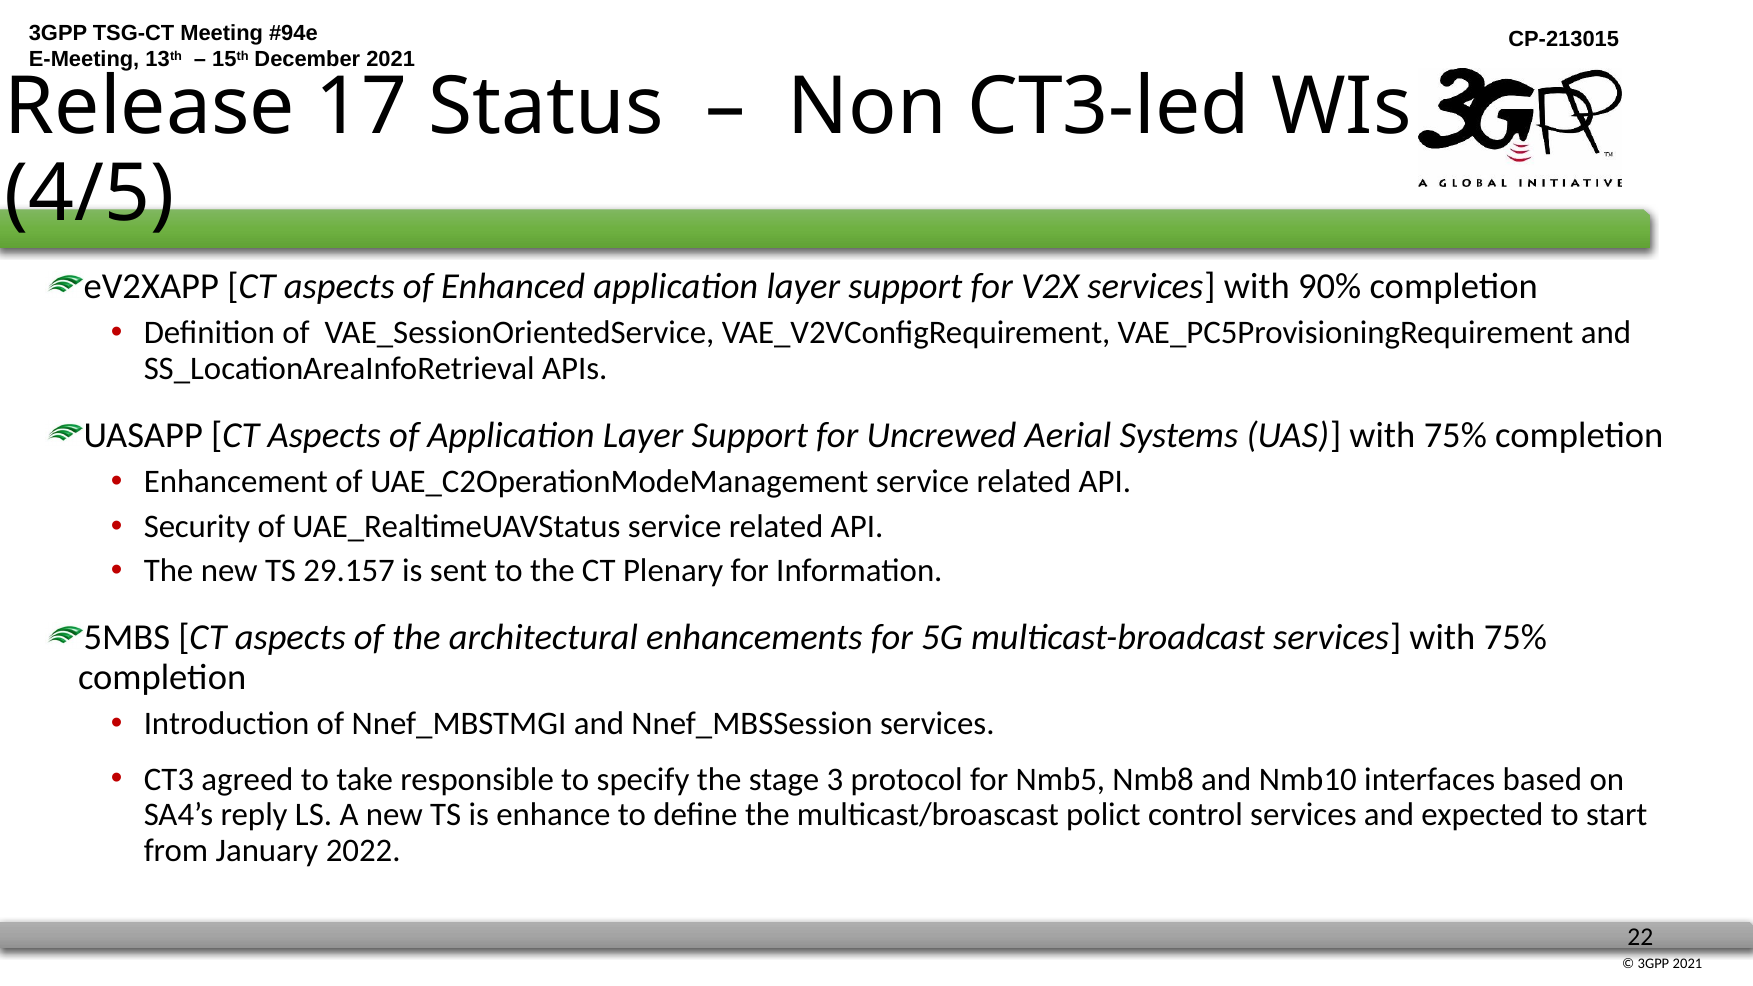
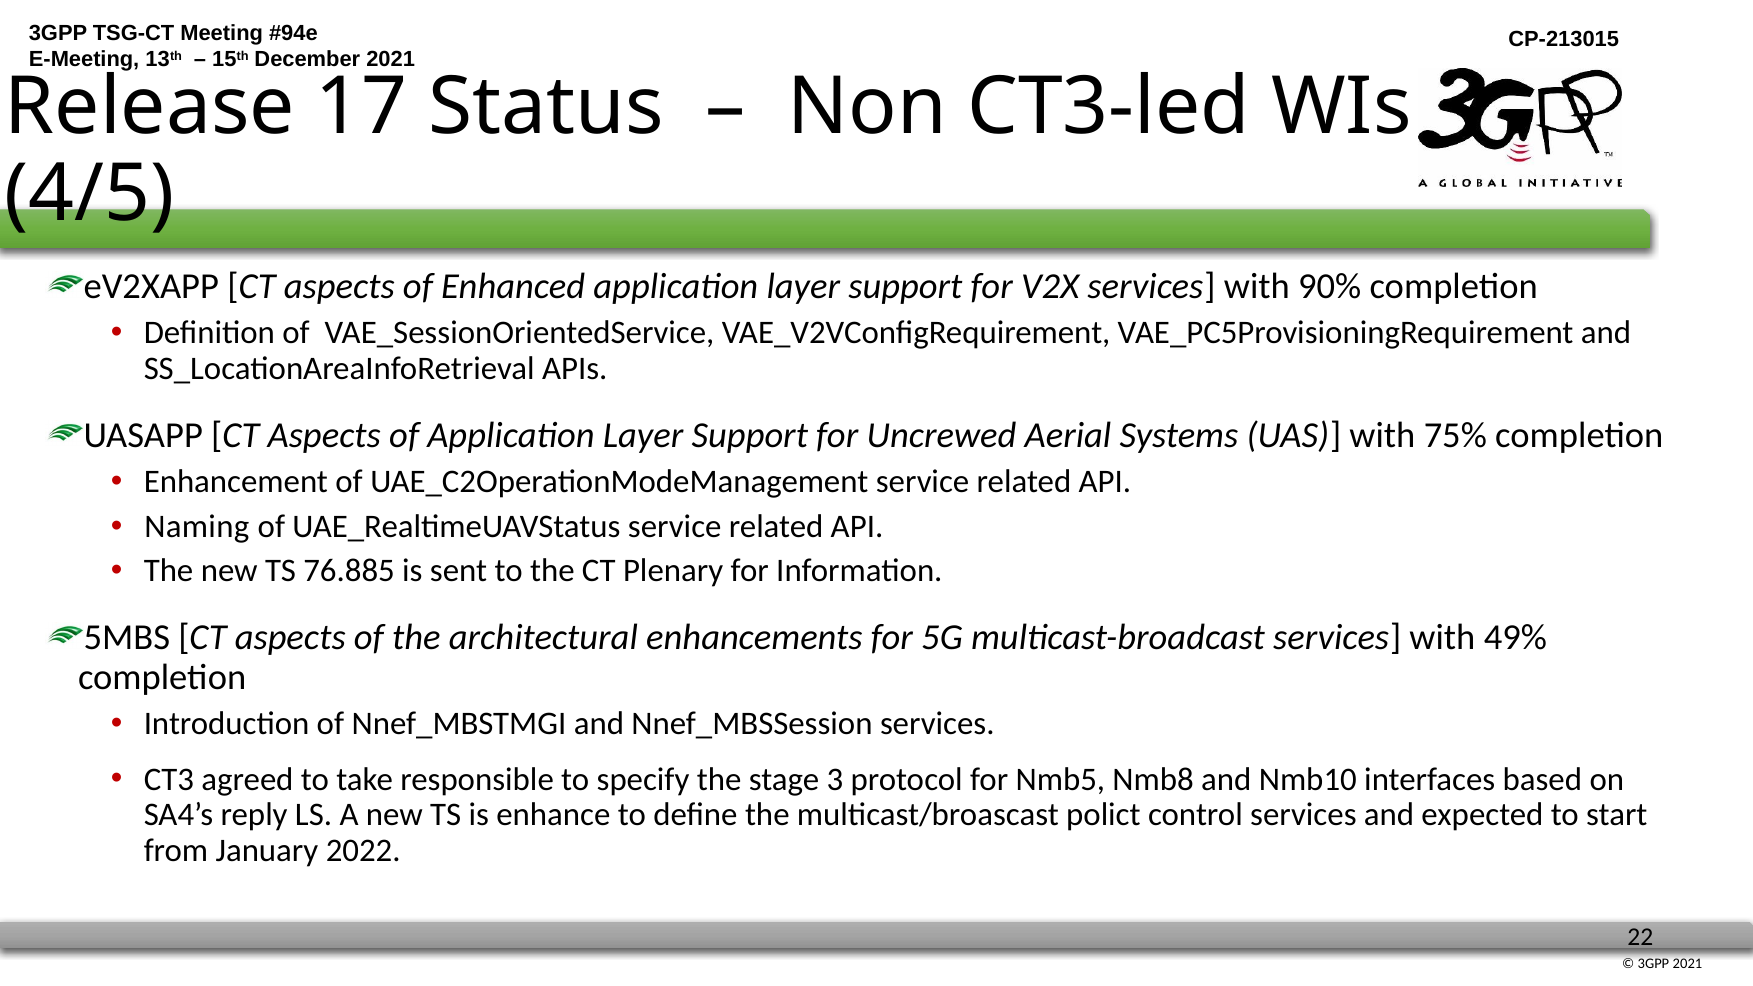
Security: Security -> Naming
29.157: 29.157 -> 76.885
services with 75%: 75% -> 49%
